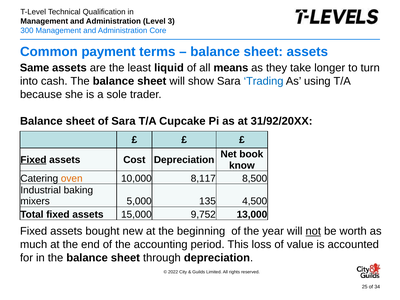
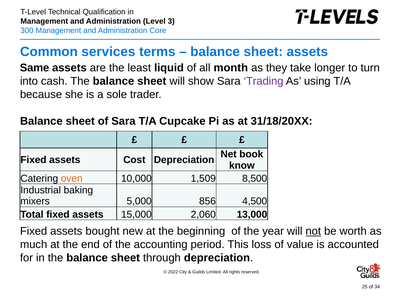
payment: payment -> services
means: means -> month
Trading colour: blue -> purple
31/92/20XX: 31/92/20XX -> 31/18/20XX
Fixed at (33, 160) underline: present -> none
8,117: 8,117 -> 1,509
135: 135 -> 856
9,752: 9,752 -> 2,060
